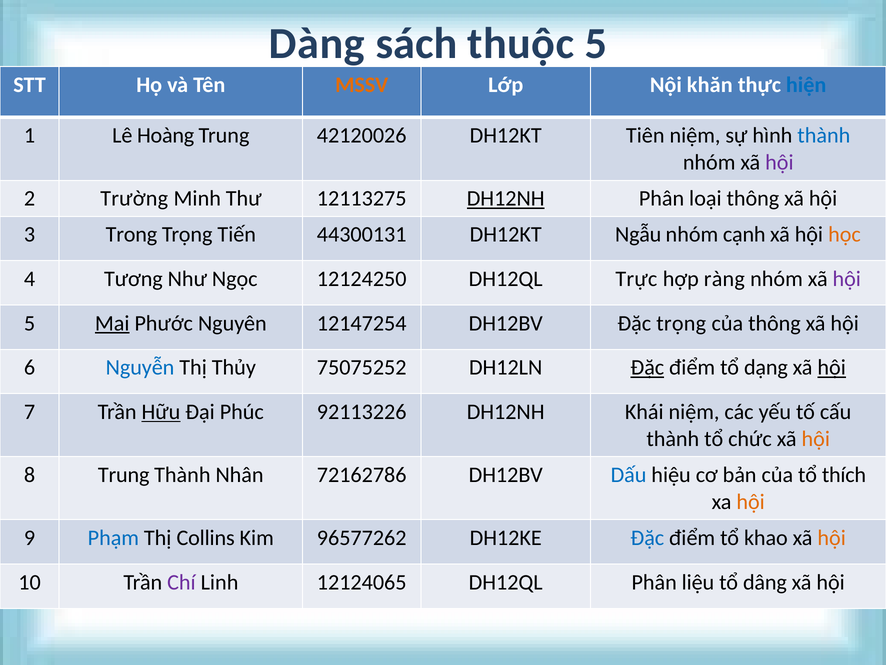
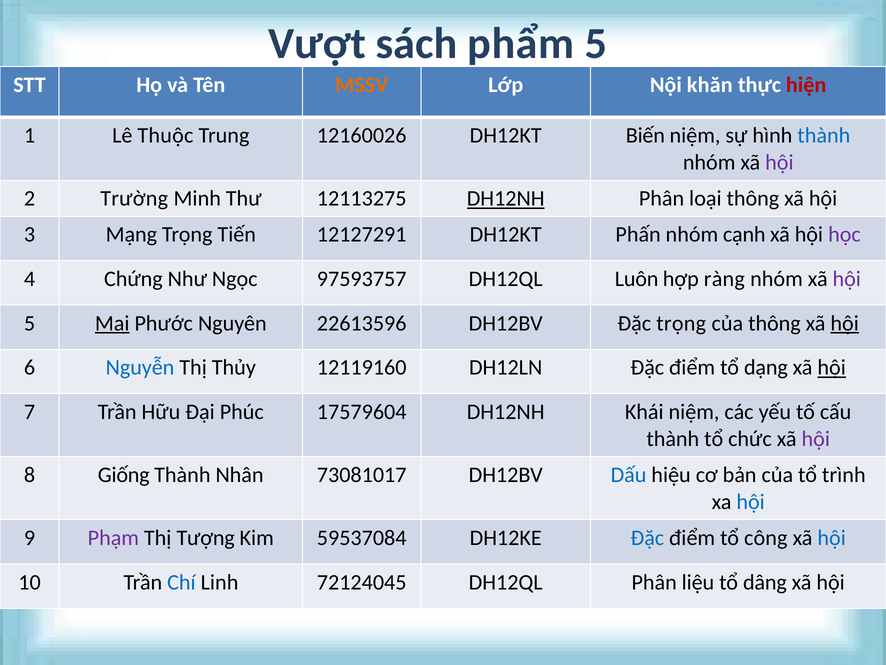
Dàng: Dàng -> Vượt
thuộc: thuộc -> phẩm
hiện colour: blue -> red
Hoàng: Hoàng -> Thuộc
42120026: 42120026 -> 12160026
Tiên: Tiên -> Biến
Trong: Trong -> Mạng
44300131: 44300131 -> 12127291
Ngẫu: Ngẫu -> Phấn
học colour: orange -> purple
Tương: Tương -> Chứng
12124250: 12124250 -> 97593757
Trực: Trực -> Luôn
12147254: 12147254 -> 22613596
hội at (845, 323) underline: none -> present
75075252: 75075252 -> 12119160
Đặc at (647, 367) underline: present -> none
Hữu underline: present -> none
92113226: 92113226 -> 17579604
hội at (816, 439) colour: orange -> purple
8 Trung: Trung -> Giống
72162786: 72162786 -> 73081017
thích: thích -> trình
hội at (751, 502) colour: orange -> blue
Phạm colour: blue -> purple
Collins: Collins -> Tượng
96577262: 96577262 -> 59537084
khao: khao -> công
hội at (832, 538) colour: orange -> blue
Chí colour: purple -> blue
12124065: 12124065 -> 72124045
